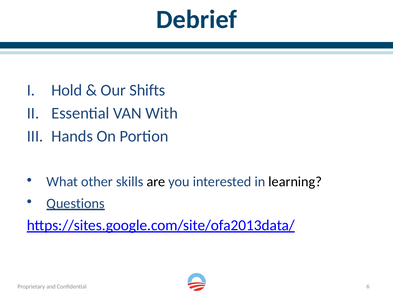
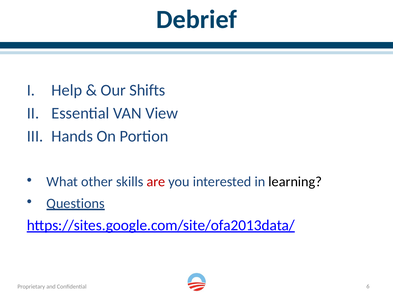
Hold: Hold -> Help
With: With -> View
are colour: black -> red
